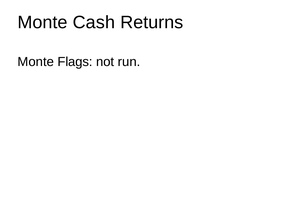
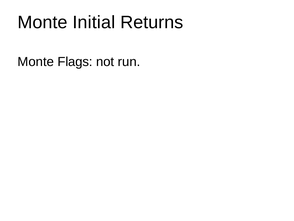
Cash: Cash -> Initial
